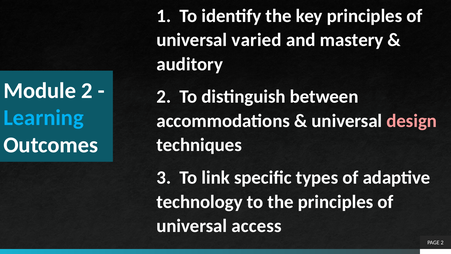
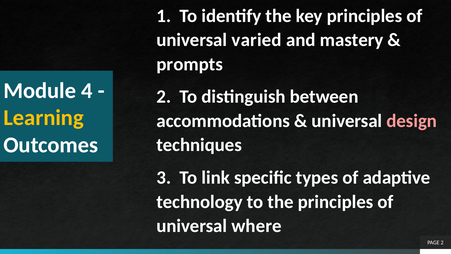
auditory: auditory -> prompts
Module 2: 2 -> 4
Learning colour: light blue -> yellow
access: access -> where
